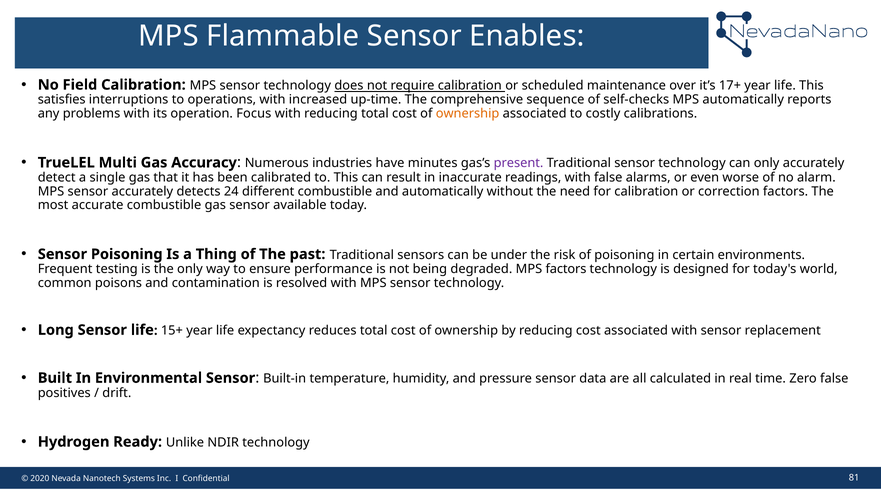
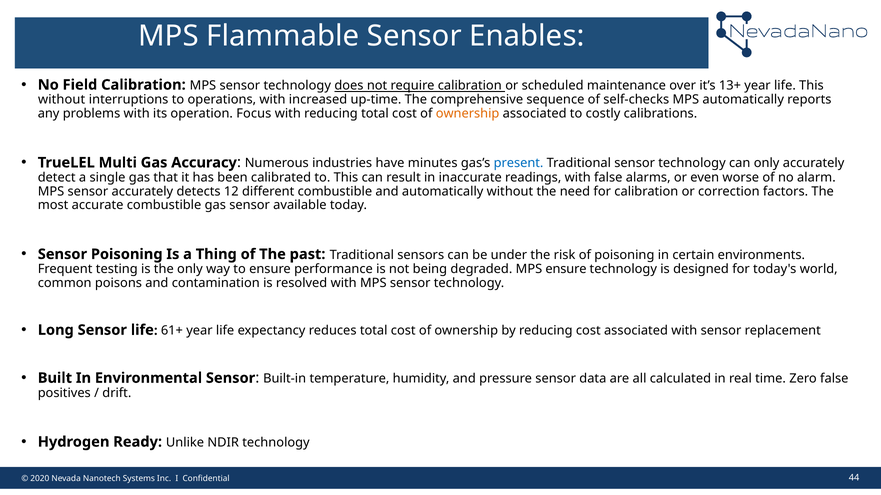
17+: 17+ -> 13+
satisfies at (62, 100): satisfies -> without
present colour: purple -> blue
24: 24 -> 12
MPS factors: factors -> ensure
15+: 15+ -> 61+
81: 81 -> 44
